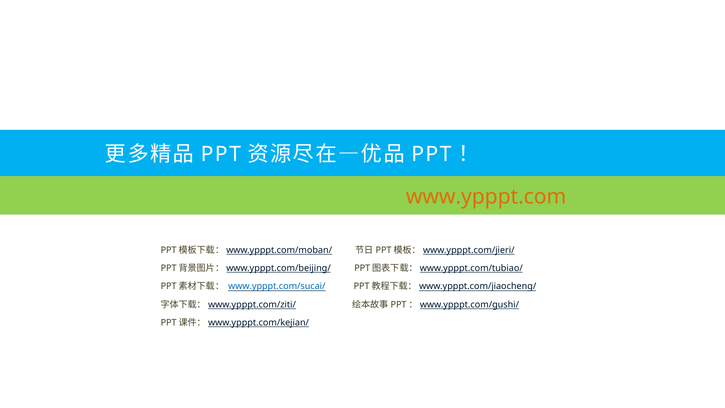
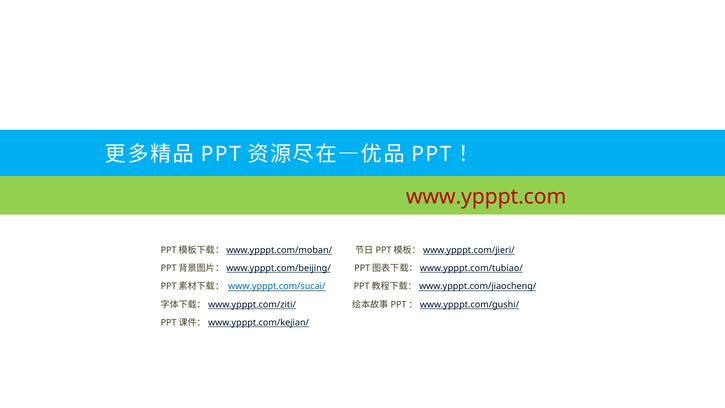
www.ypppt.com colour: orange -> red
